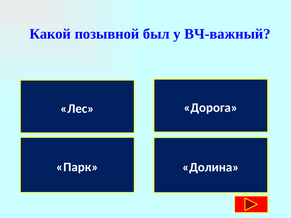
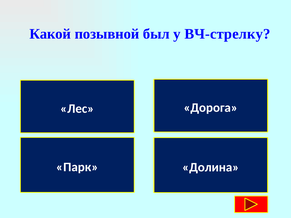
ВЧ-важный: ВЧ-важный -> ВЧ-стрелку
